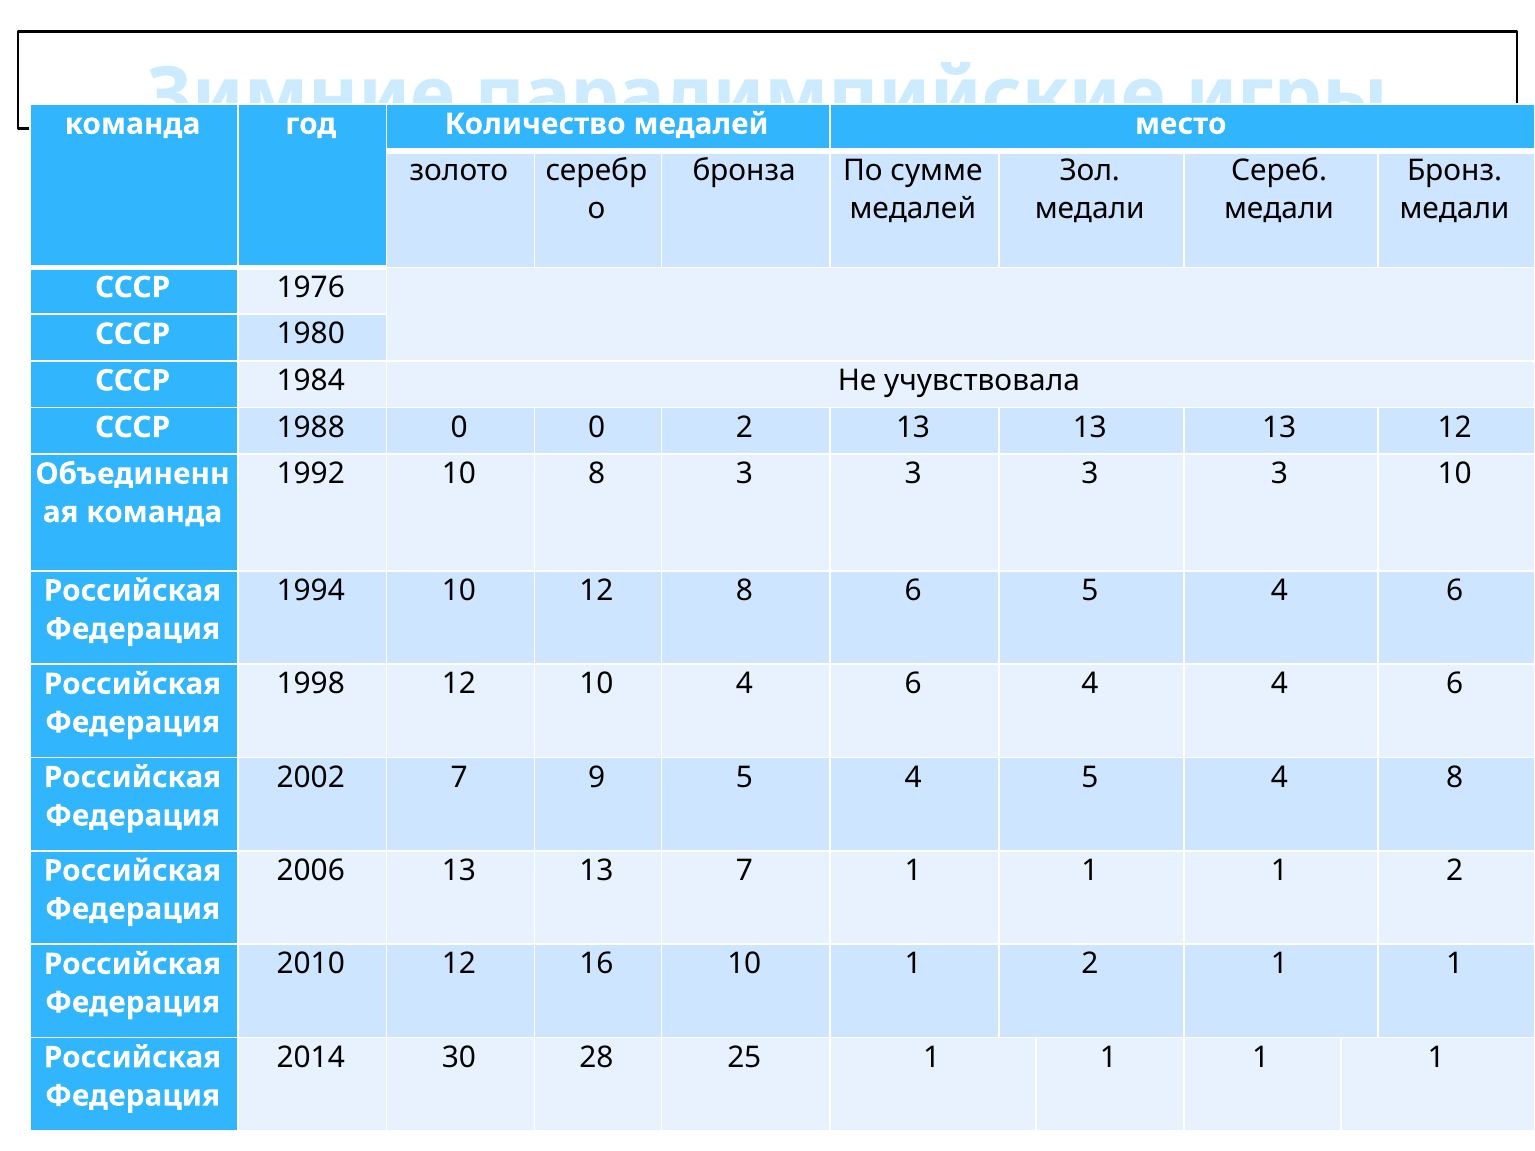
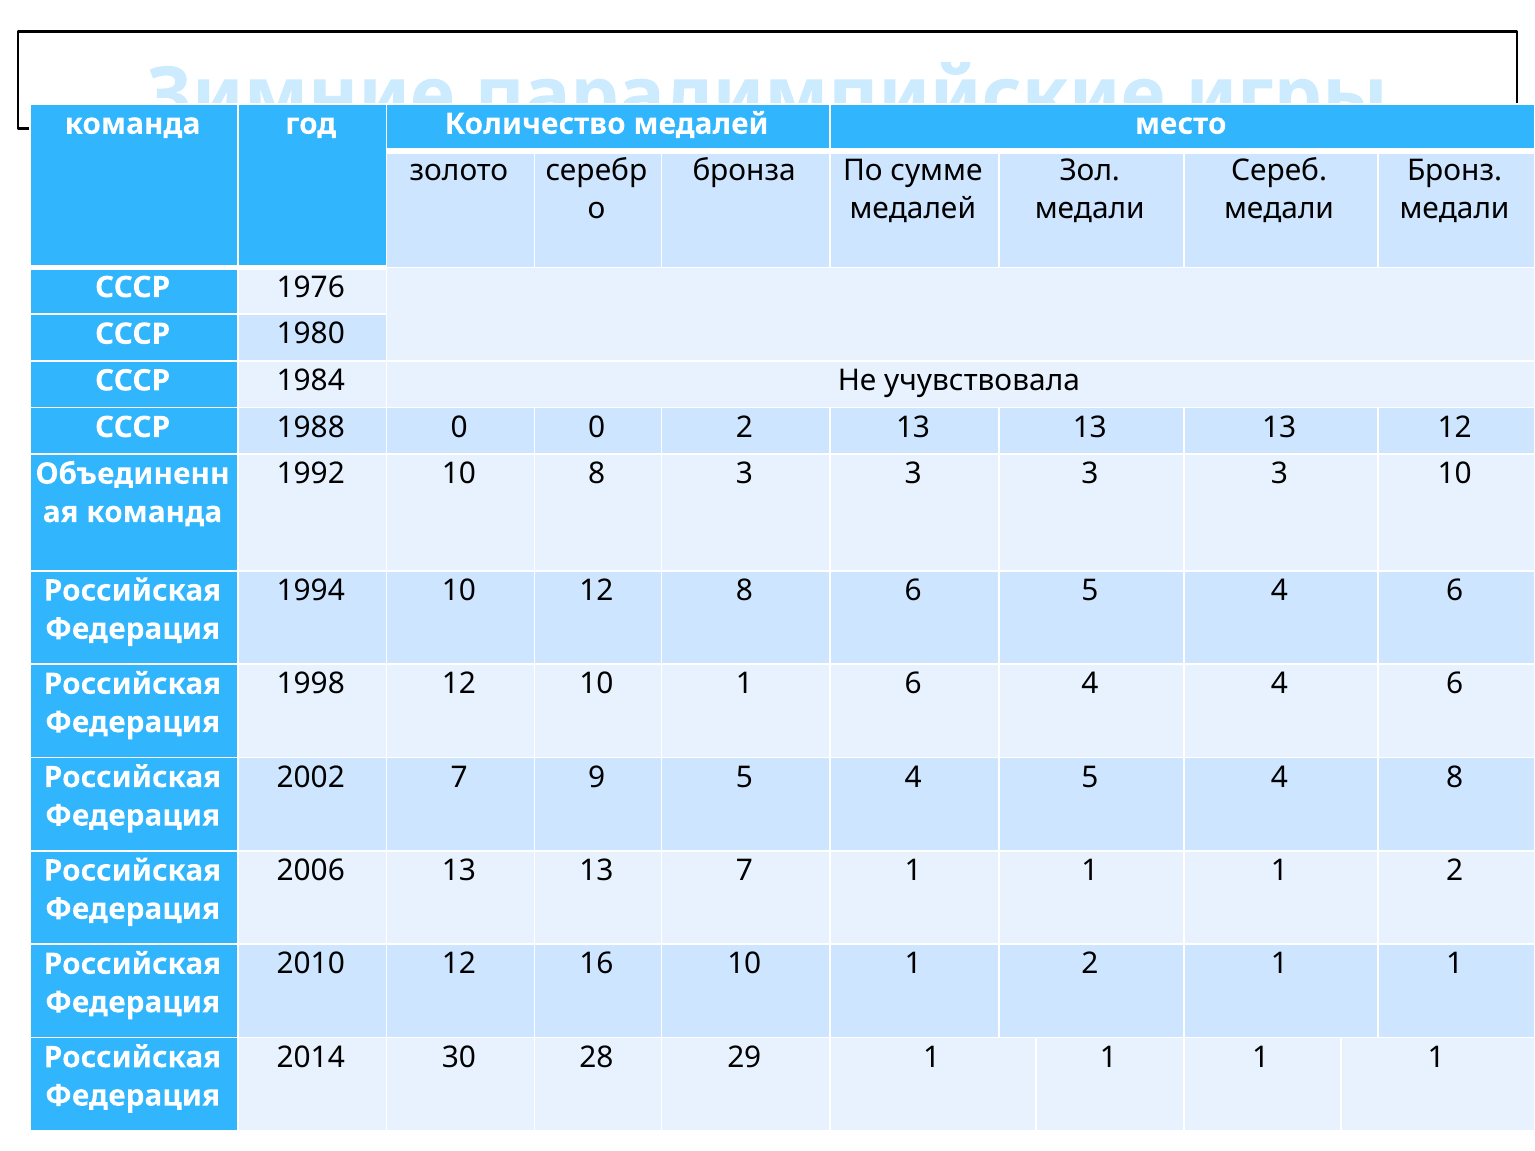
12 10 4: 4 -> 1
25: 25 -> 29
